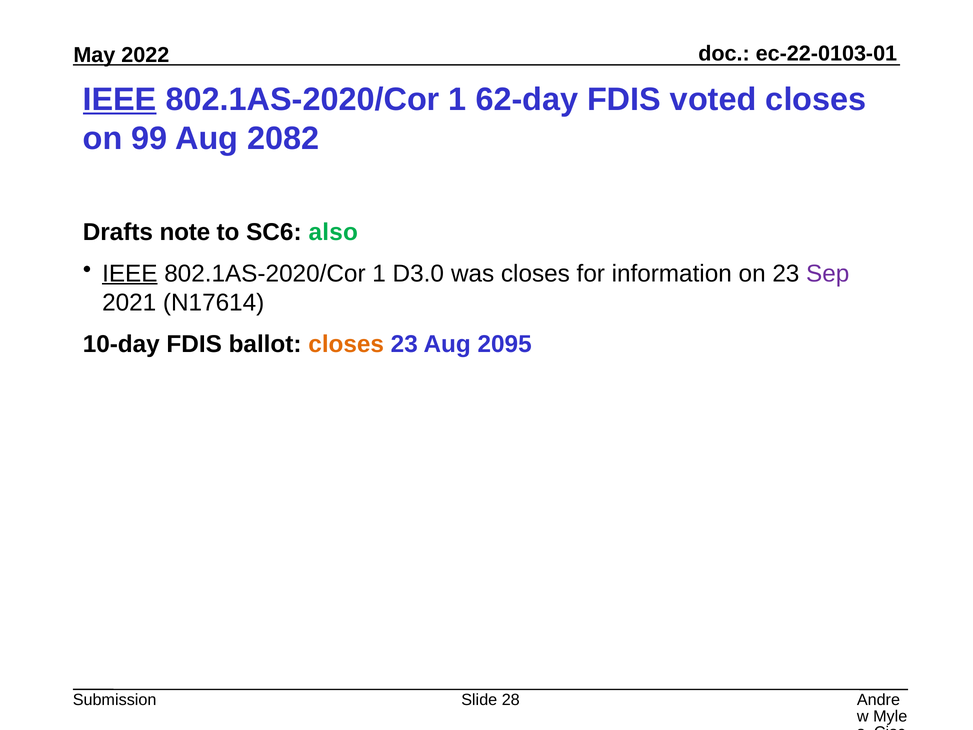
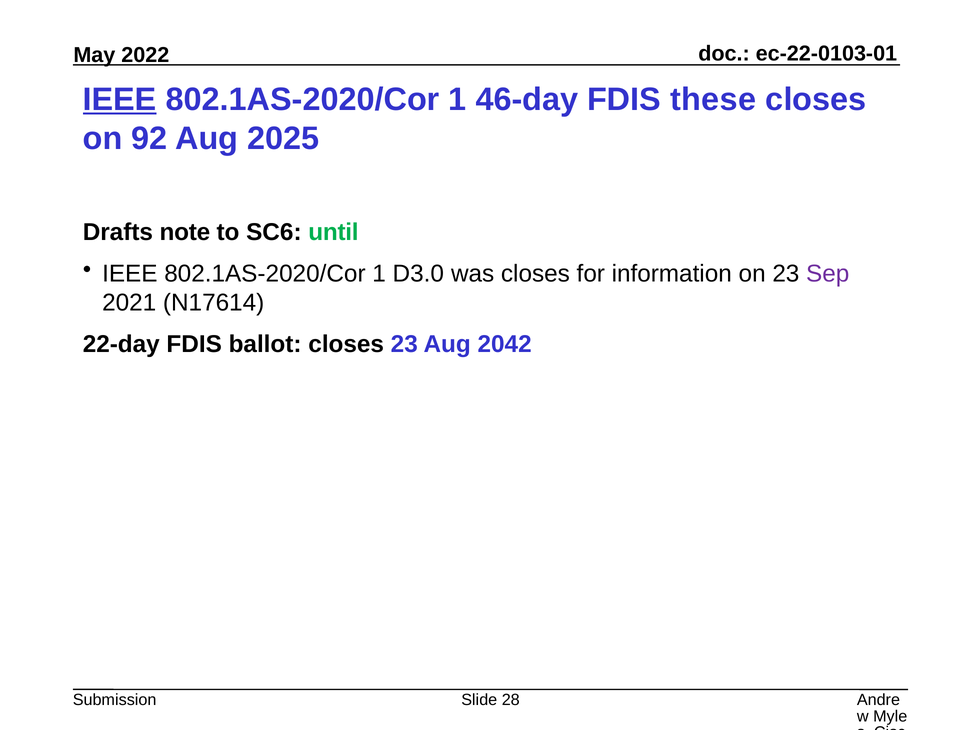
62-day: 62-day -> 46-day
voted: voted -> these
99: 99 -> 92
2082: 2082 -> 2025
also: also -> until
IEEE at (130, 273) underline: present -> none
10-day: 10-day -> 22-day
closes at (346, 344) colour: orange -> black
2095: 2095 -> 2042
